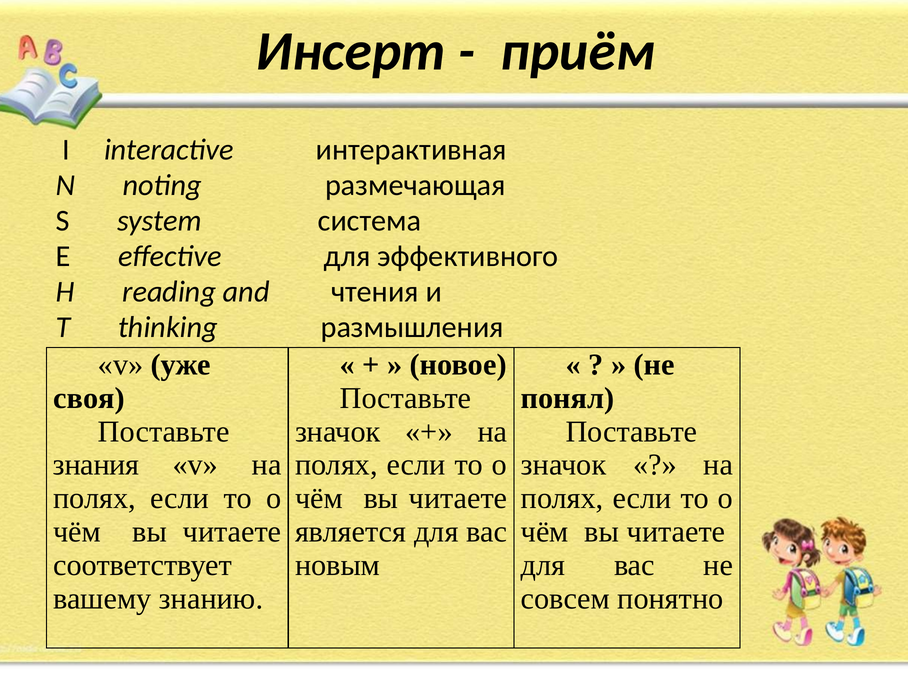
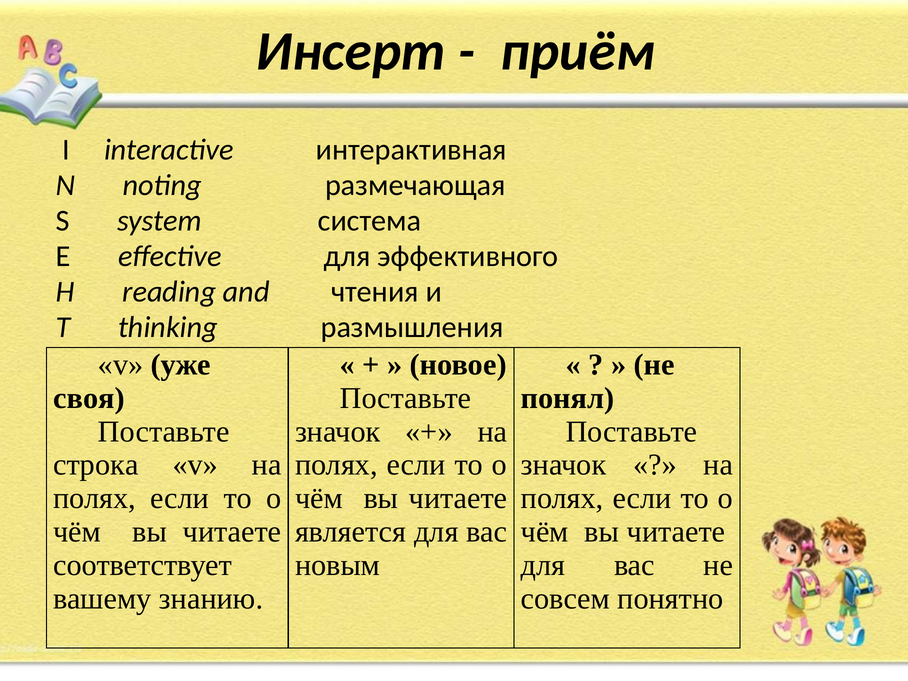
знания: знания -> строка
